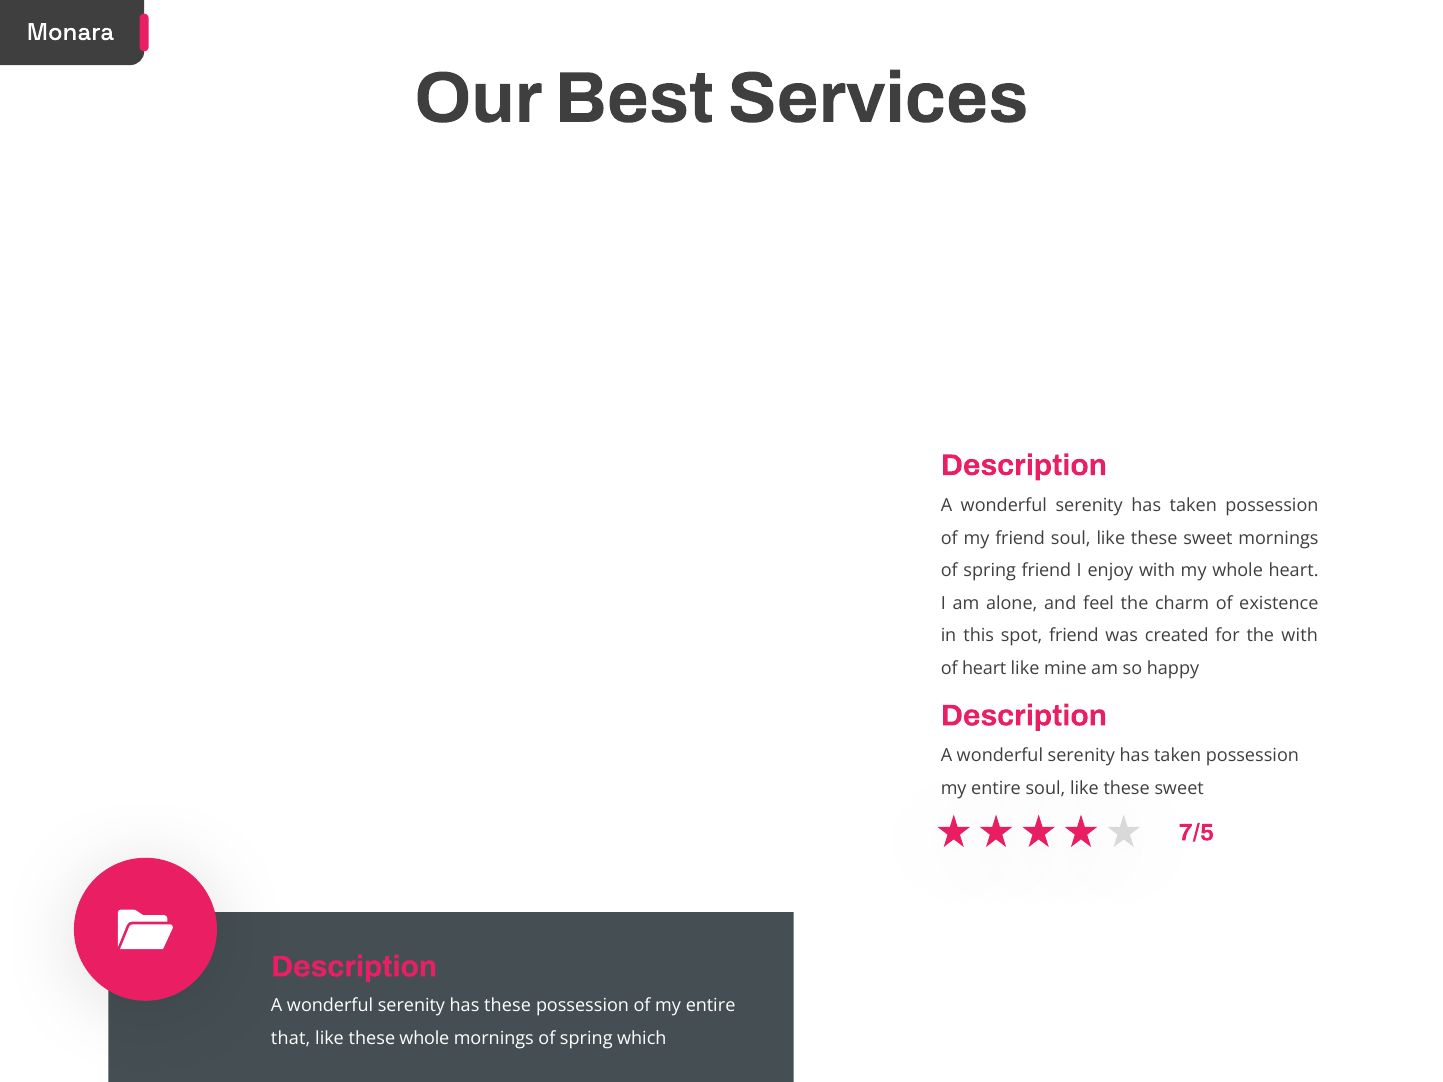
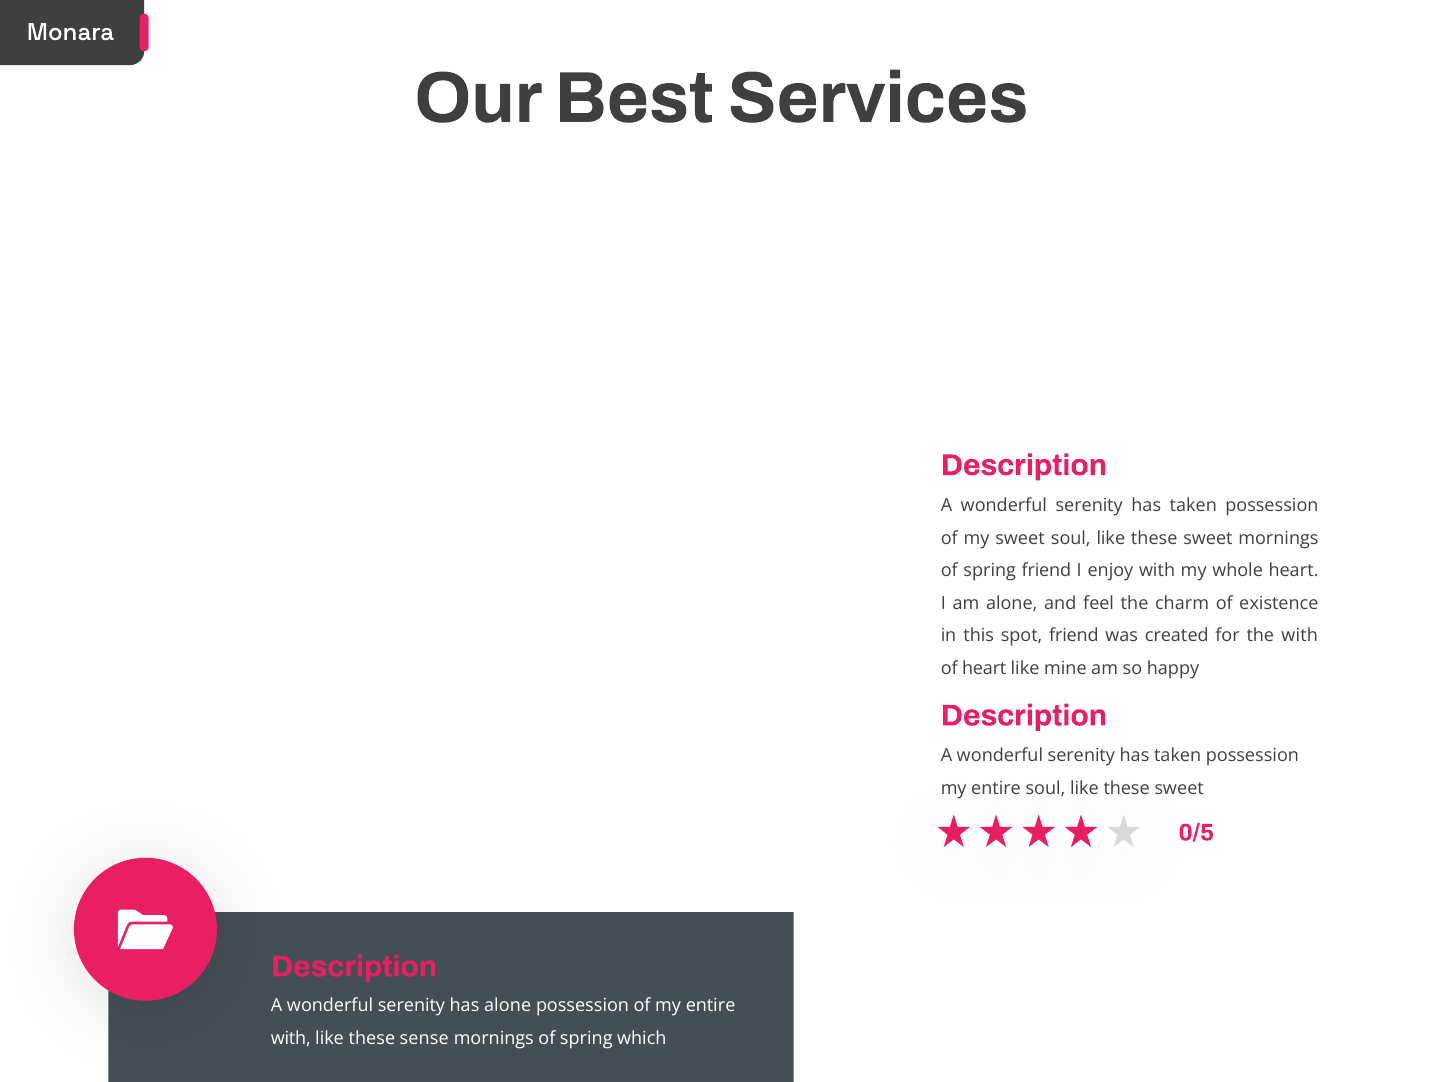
my friend: friend -> sweet
7/5: 7/5 -> 0/5
has these: these -> alone
that at (291, 1039): that -> with
these whole: whole -> sense
